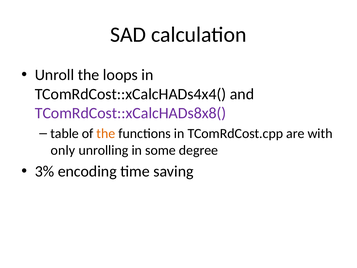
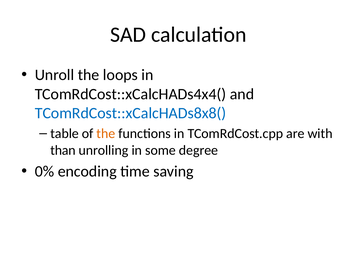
TComRdCost::xCalcHADs8x8( colour: purple -> blue
only: only -> than
3%: 3% -> 0%
